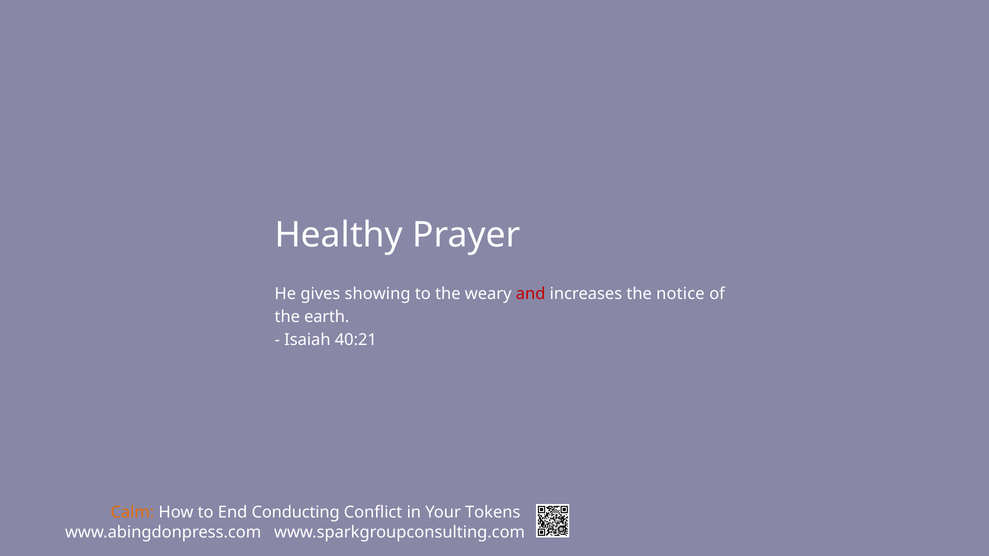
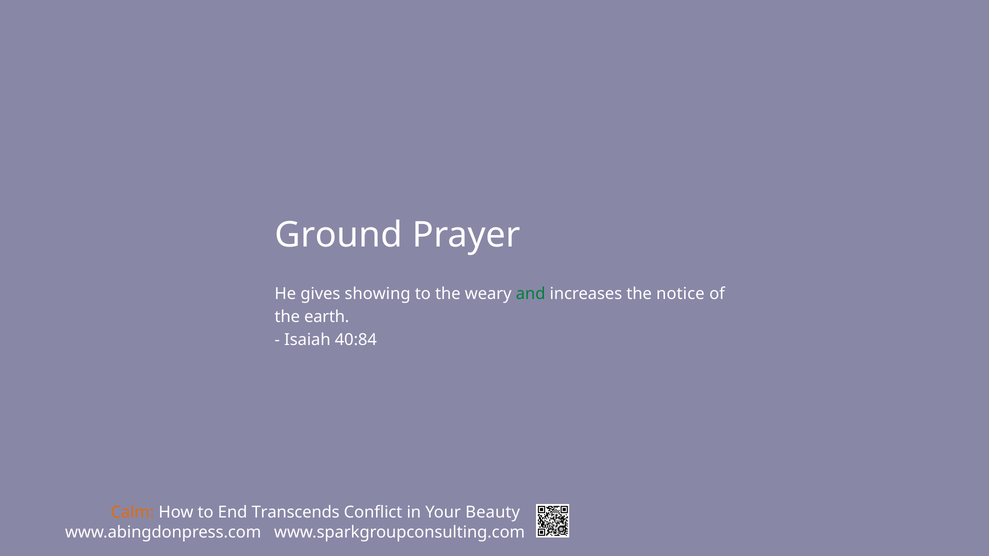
Healthy: Healthy -> Ground
and colour: red -> green
40:21: 40:21 -> 40:84
Conducting: Conducting -> Transcends
Tokens: Tokens -> Beauty
